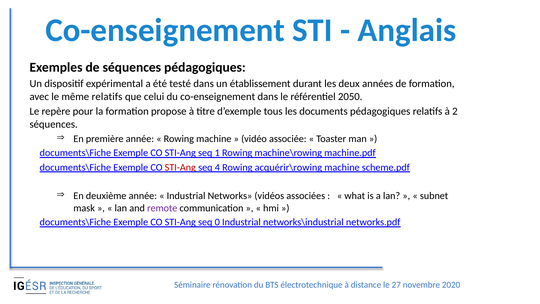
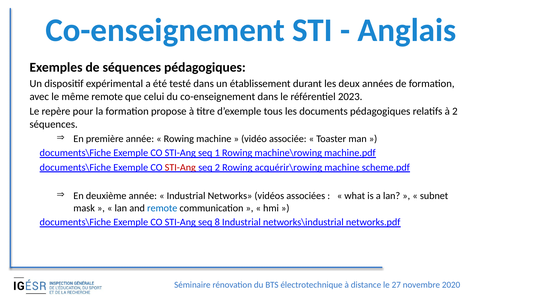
même relatifs: relatifs -> remote
2050: 2050 -> 2023
seq 4: 4 -> 2
remote at (162, 208) colour: purple -> blue
0: 0 -> 8
